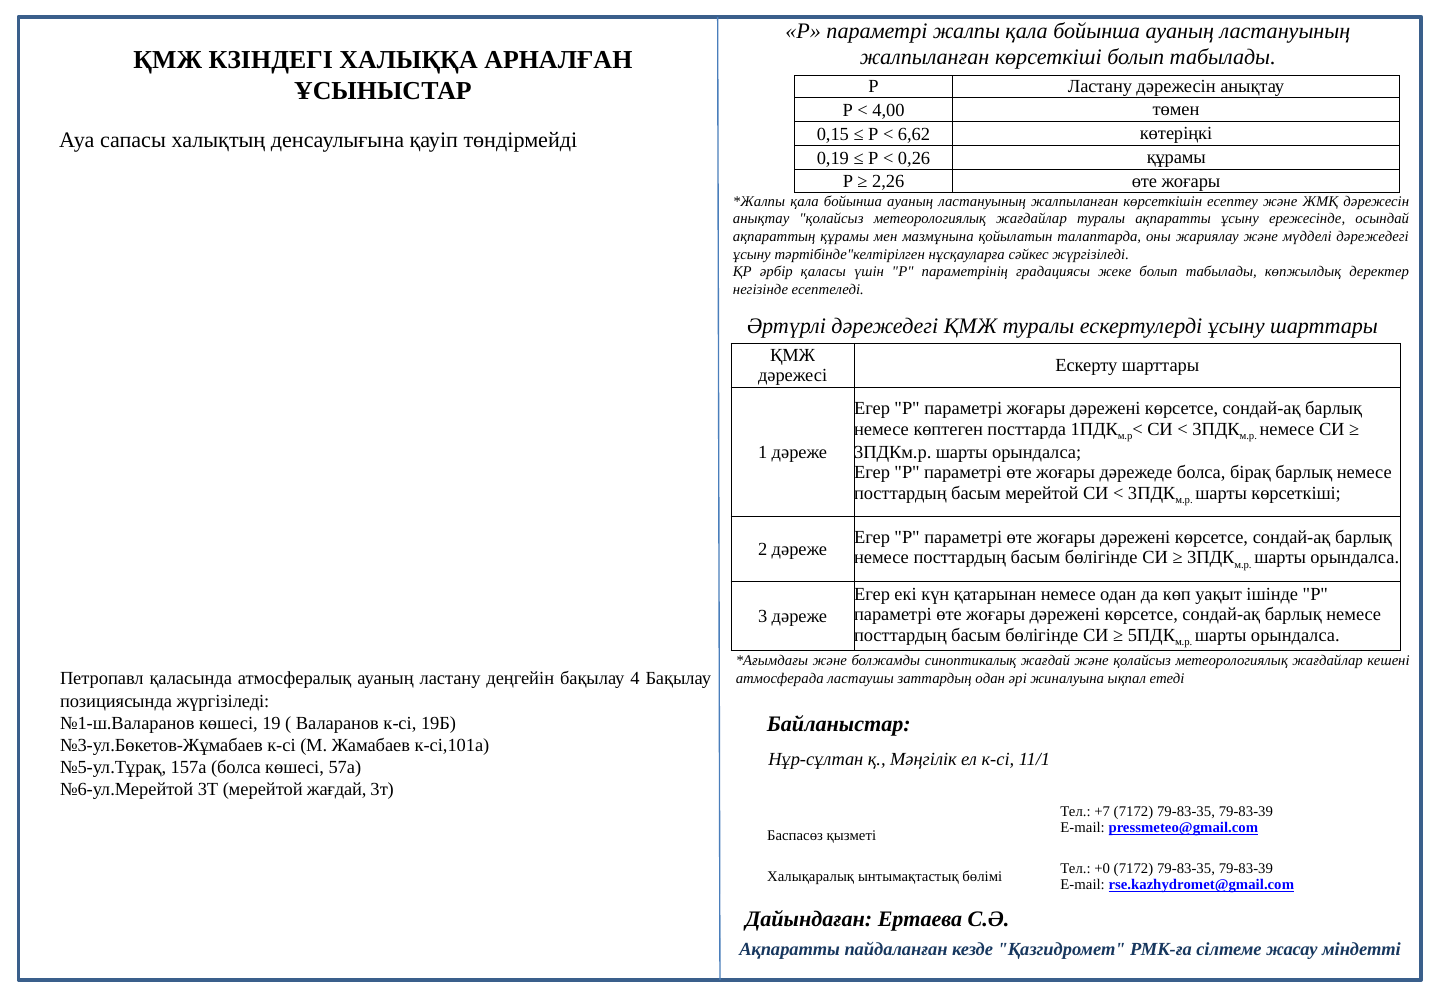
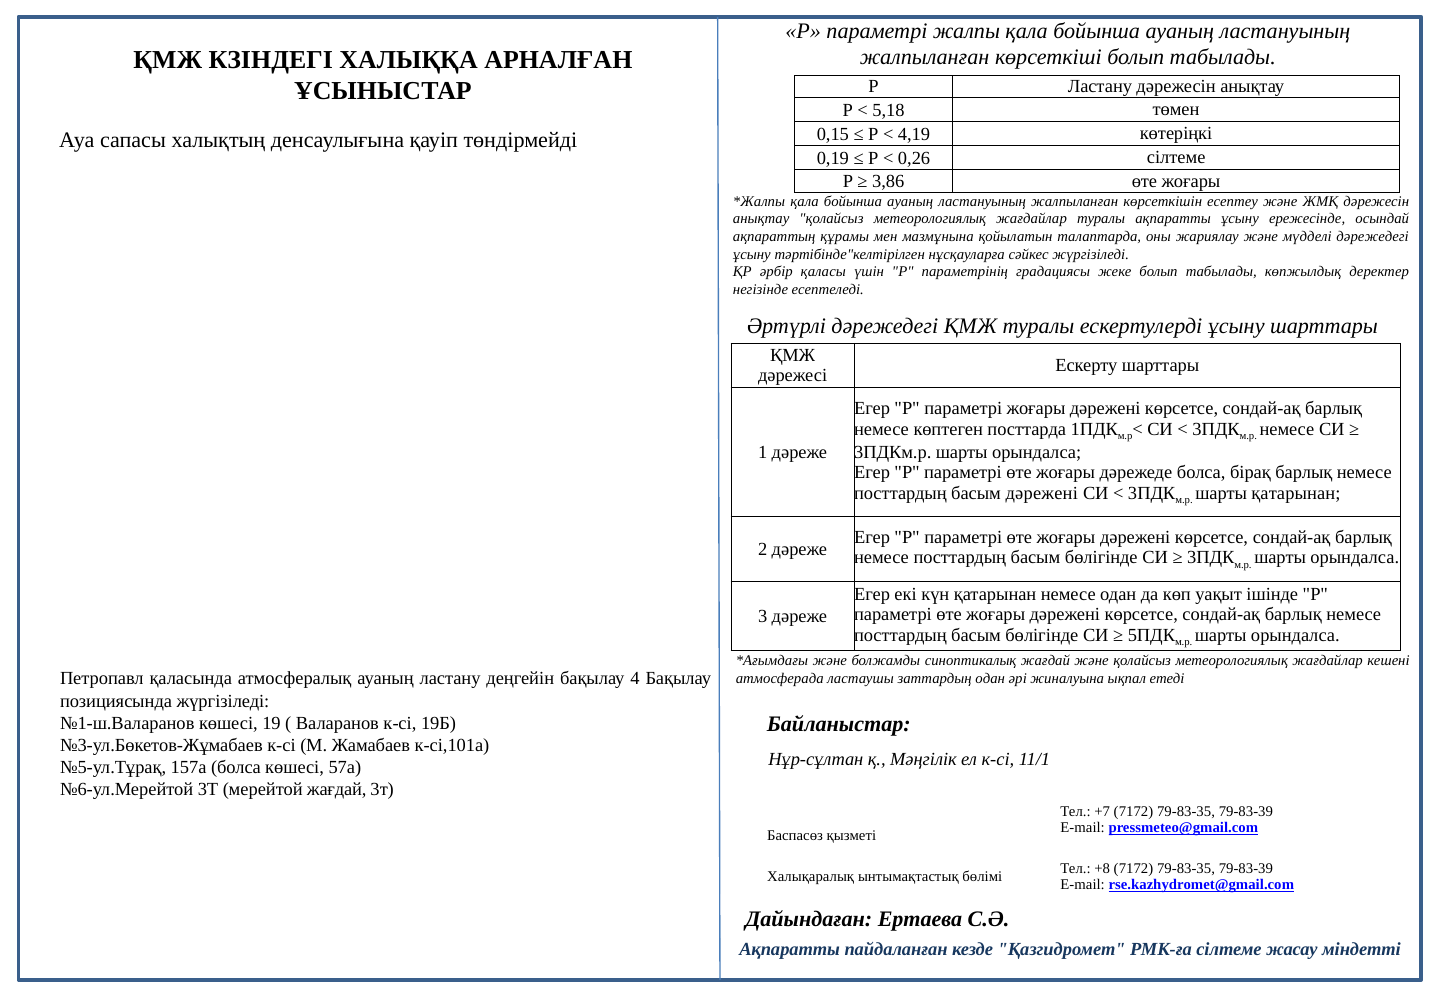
4,00: 4,00 -> 5,18
6,62: 6,62 -> 4,19
0,26 құрамы: құрамы -> сілтеме
2,26: 2,26 -> 3,86
басым мерейтой: мерейтой -> дәрежені
шарты көрсеткіші: көрсеткіші -> қатарынан
+0: +0 -> +8
